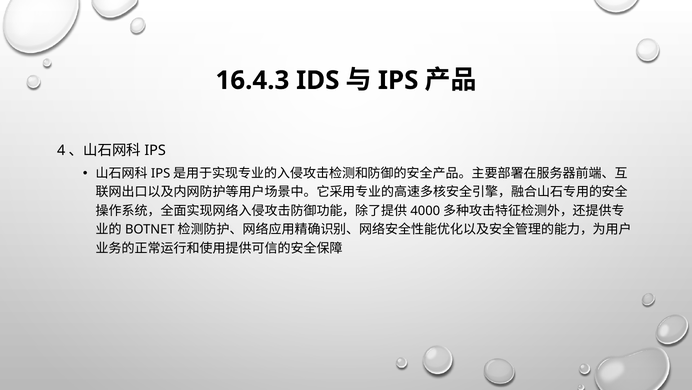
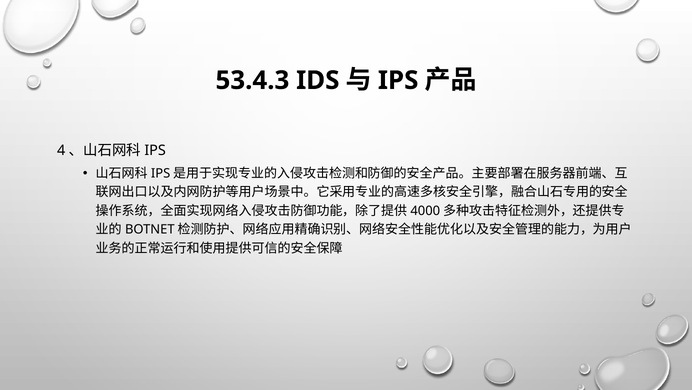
16.4.3: 16.4.3 -> 53.4.3
